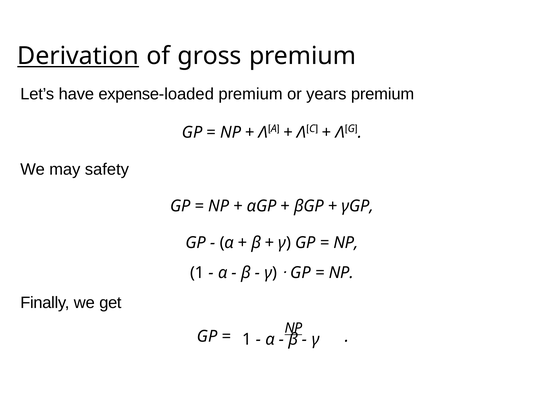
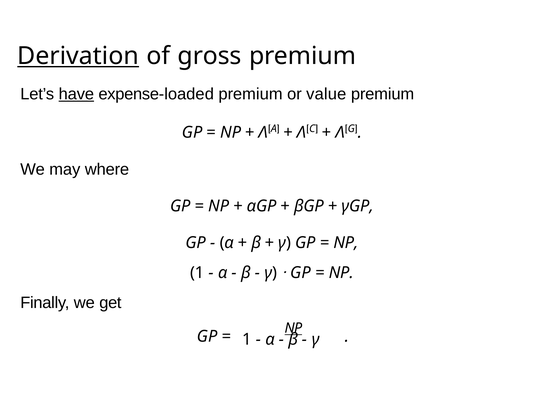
have underline: none -> present
years: years -> value
safety: safety -> where
